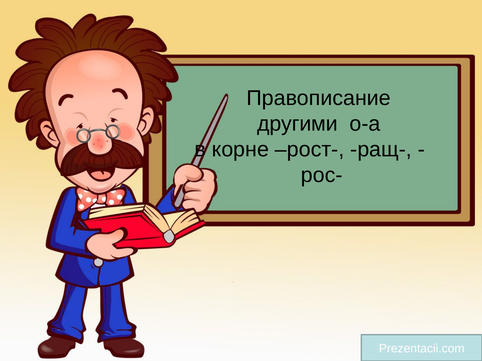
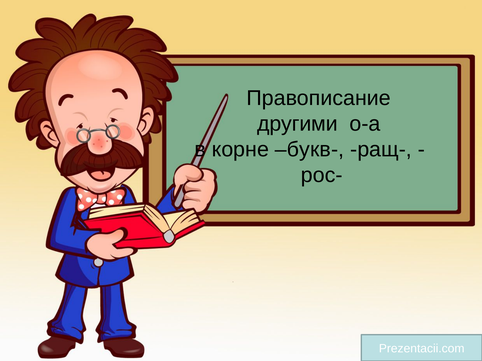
рост-: рост- -> букв-
